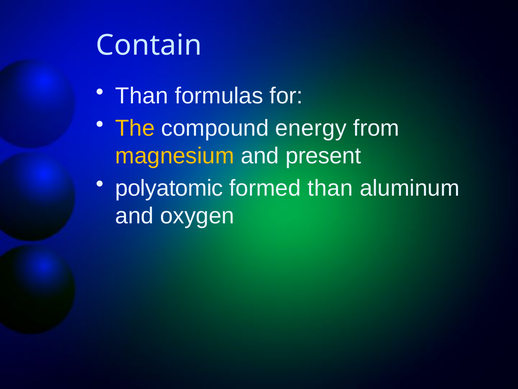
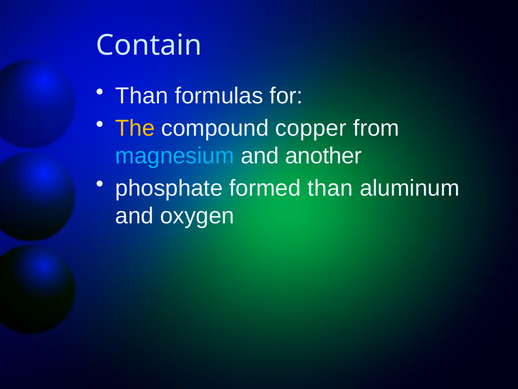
energy: energy -> copper
magnesium colour: yellow -> light blue
present: present -> another
polyatomic: polyatomic -> phosphate
